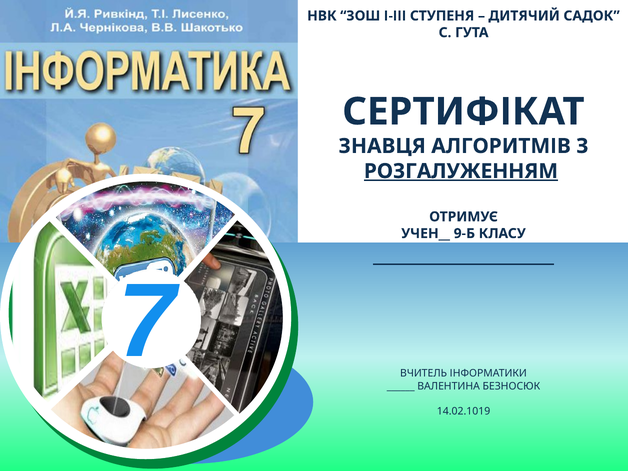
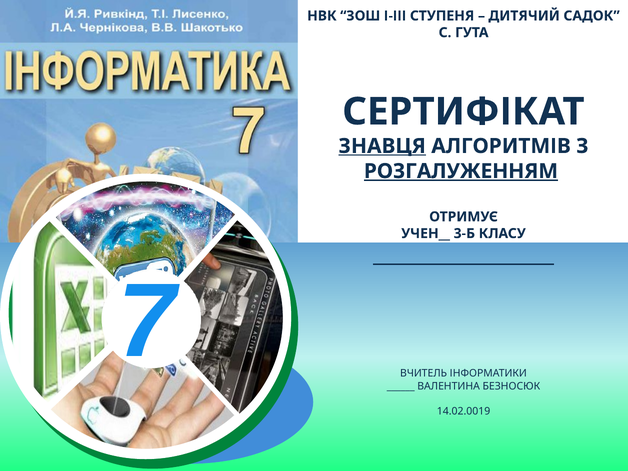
ЗНАВЦЯ underline: none -> present
9-Б: 9-Б -> 3-Б
14.02.1019: 14.02.1019 -> 14.02.0019
